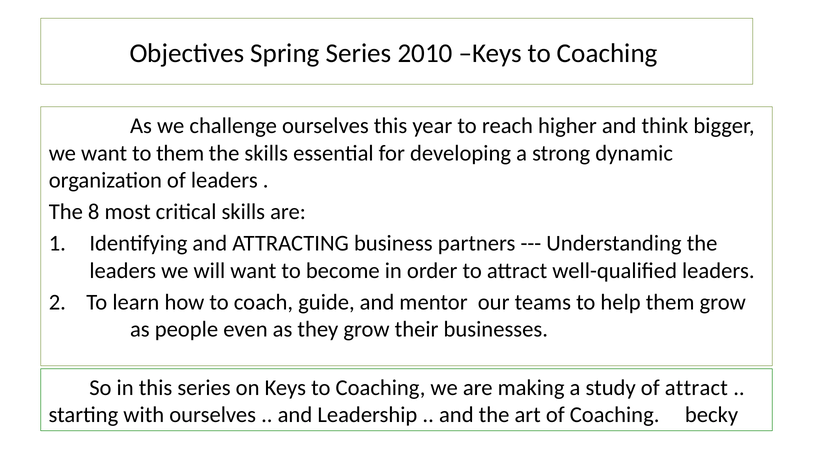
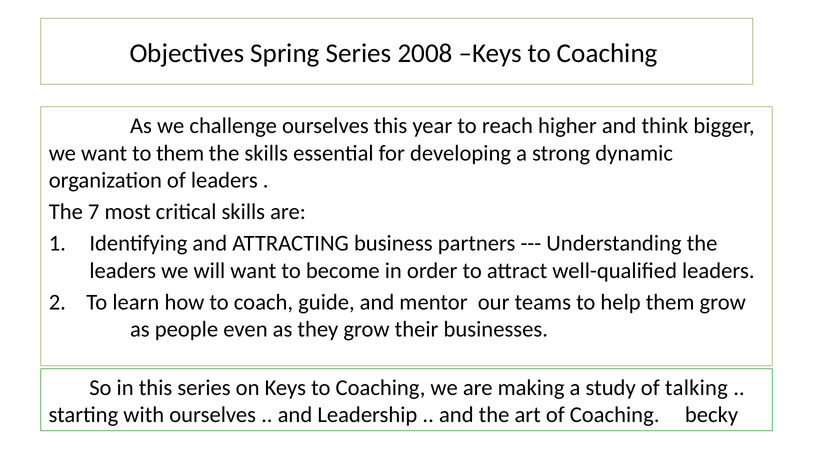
2010: 2010 -> 2008
8: 8 -> 7
of attract: attract -> talking
